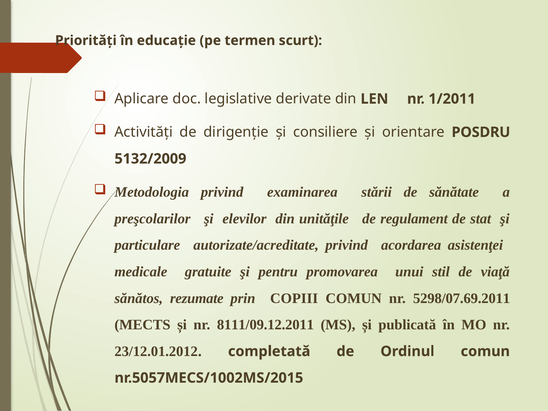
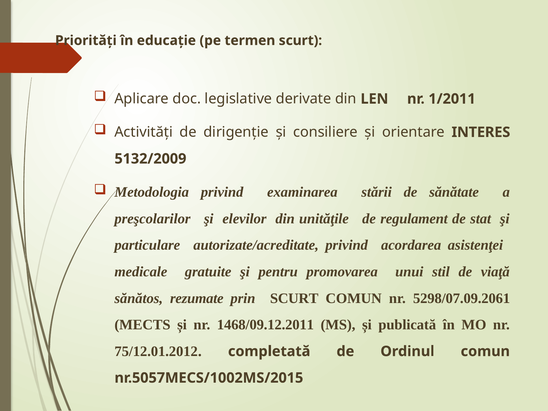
POSDRU: POSDRU -> INTERES
prin COPIII: COPIII -> SCURT
5298/07.69.2011: 5298/07.69.2011 -> 5298/07.09.2061
8111/09.12.2011: 8111/09.12.2011 -> 1468/09.12.2011
23/12.01.2012: 23/12.01.2012 -> 75/12.01.2012
